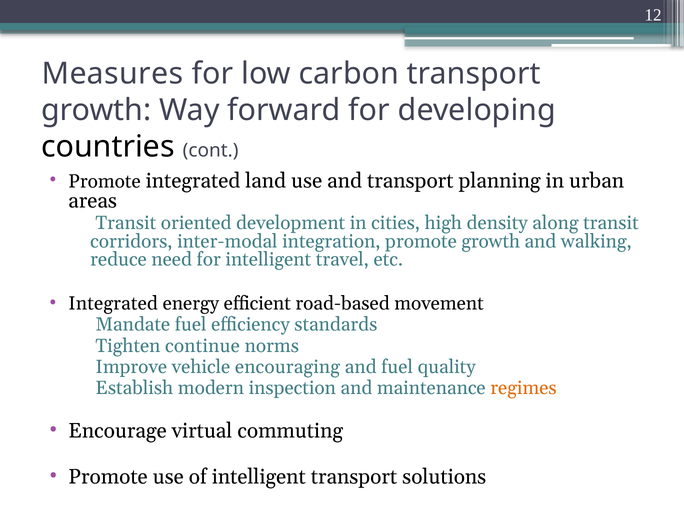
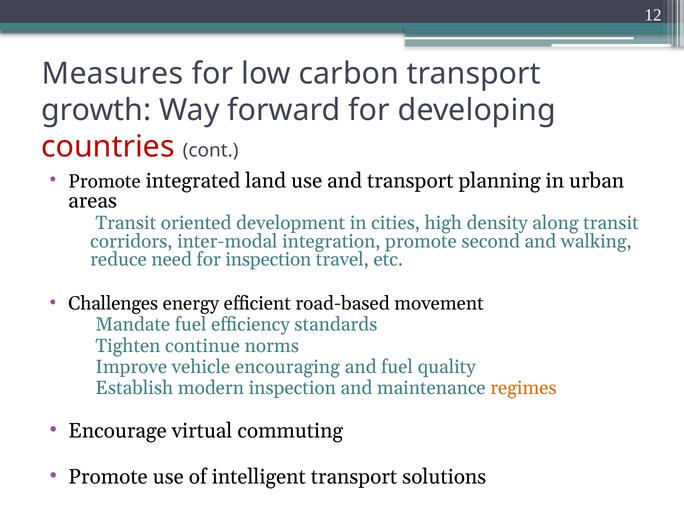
countries colour: black -> red
promote growth: growth -> second
for intelligent: intelligent -> inspection
Integrated at (113, 304): Integrated -> Challenges
